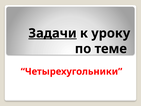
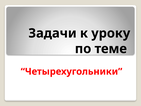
Задачи underline: present -> none
